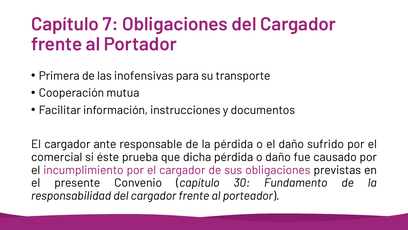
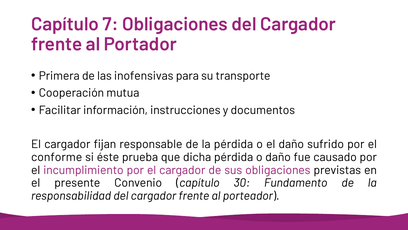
ante: ante -> fijan
comercial: comercial -> conforme
